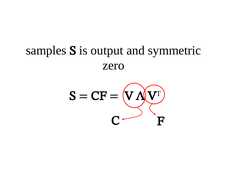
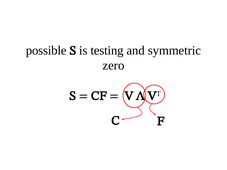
samples: samples -> possible
output: output -> testing
